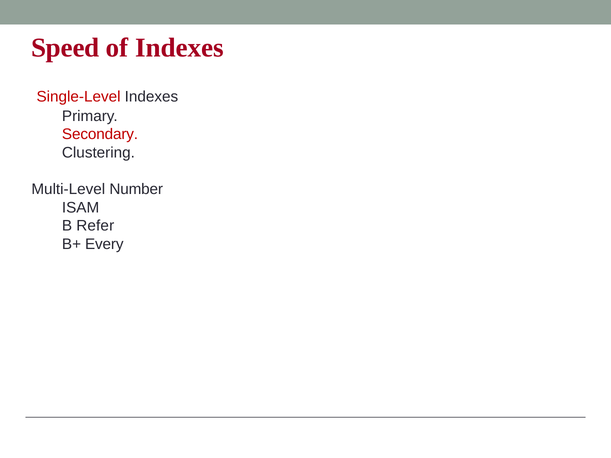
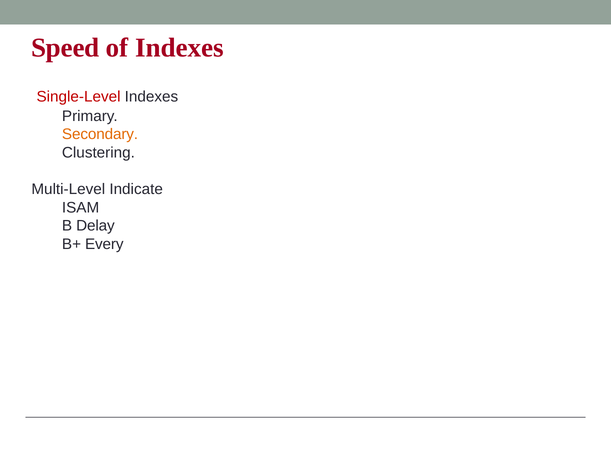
Secondary colour: red -> orange
Number: Number -> Indicate
Refer: Refer -> Delay
